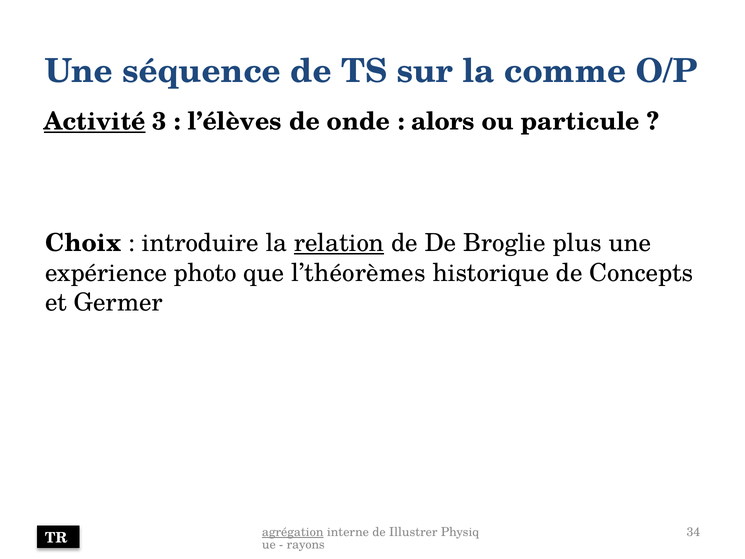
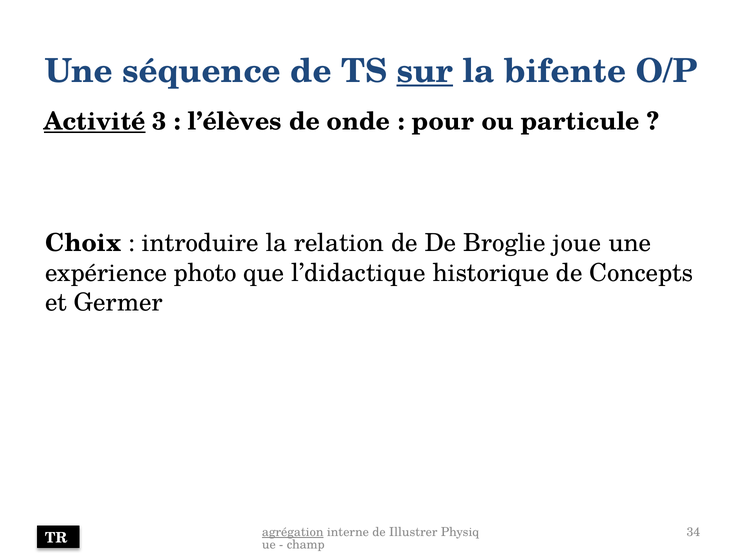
sur underline: none -> present
comme: comme -> bifente
alors: alors -> pour
relation underline: present -> none
plus: plus -> joue
l’théorèmes: l’théorèmes -> l’didactique
rayons: rayons -> champ
